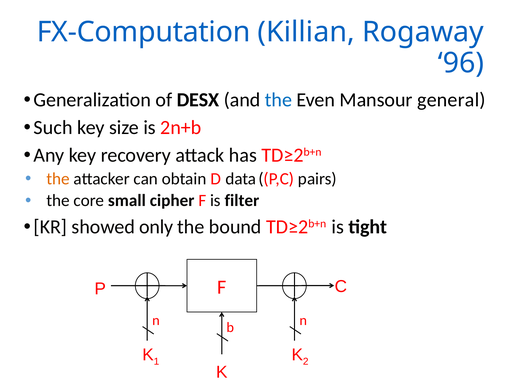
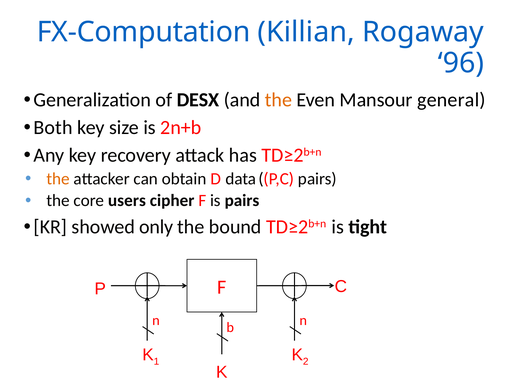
the at (278, 100) colour: blue -> orange
Such: Such -> Both
small: small -> users
is filter: filter -> pairs
